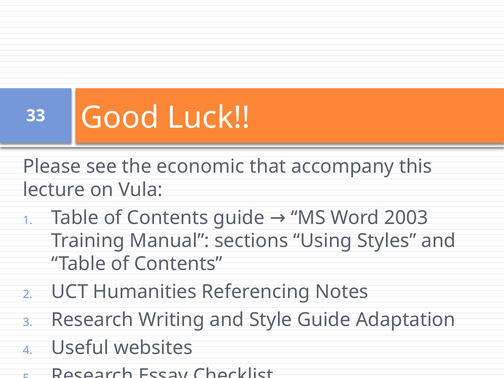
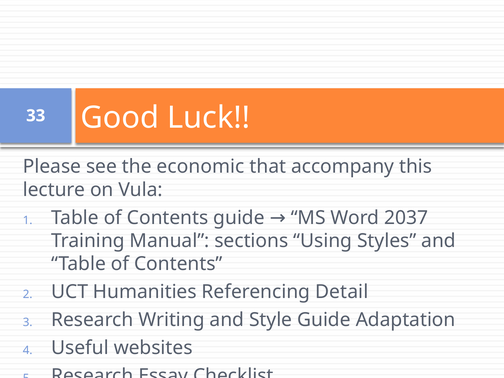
2003: 2003 -> 2037
Notes: Notes -> Detail
